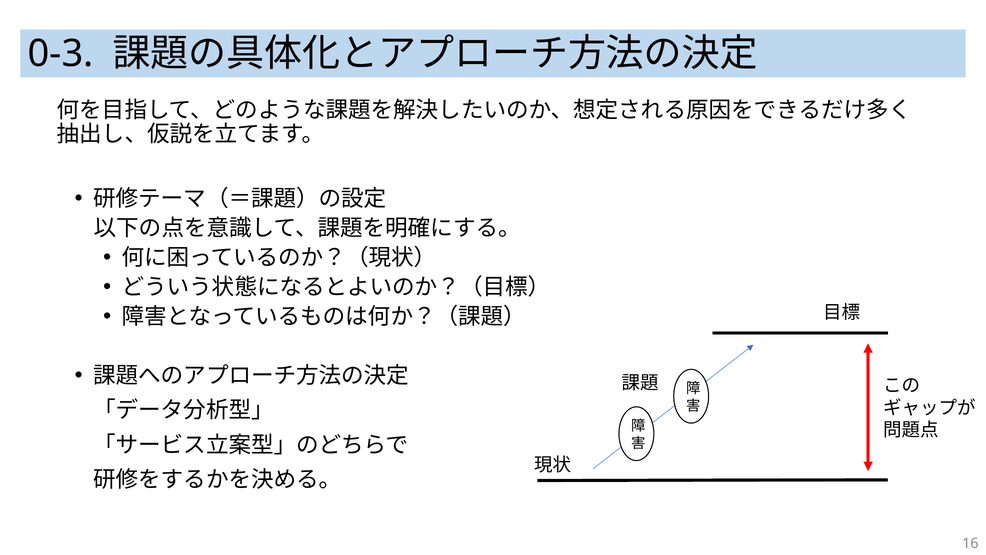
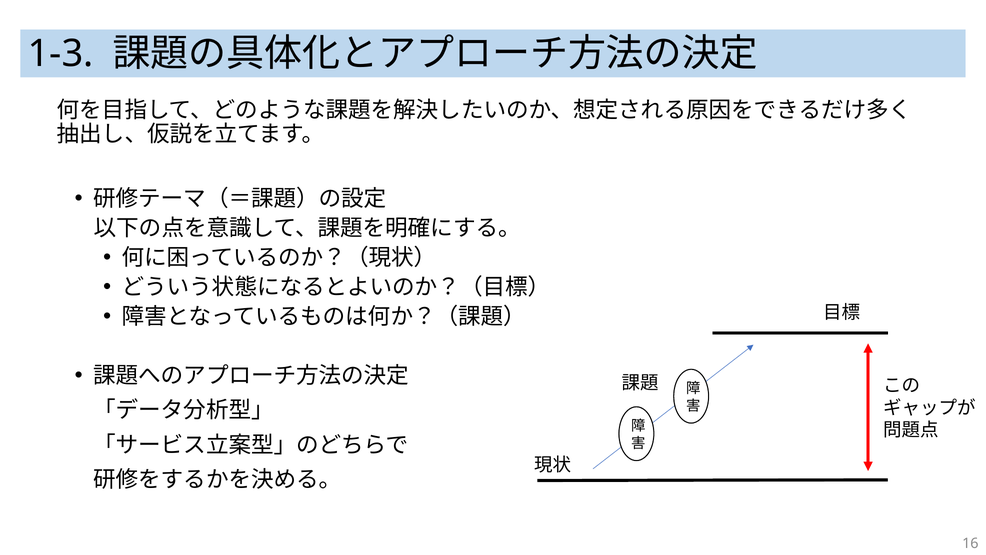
0-3: 0-3 -> 1-3
